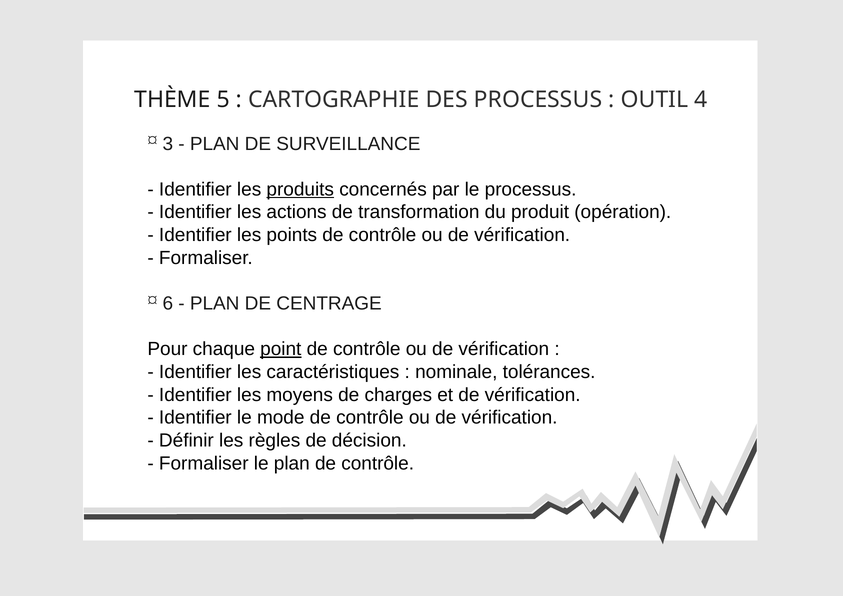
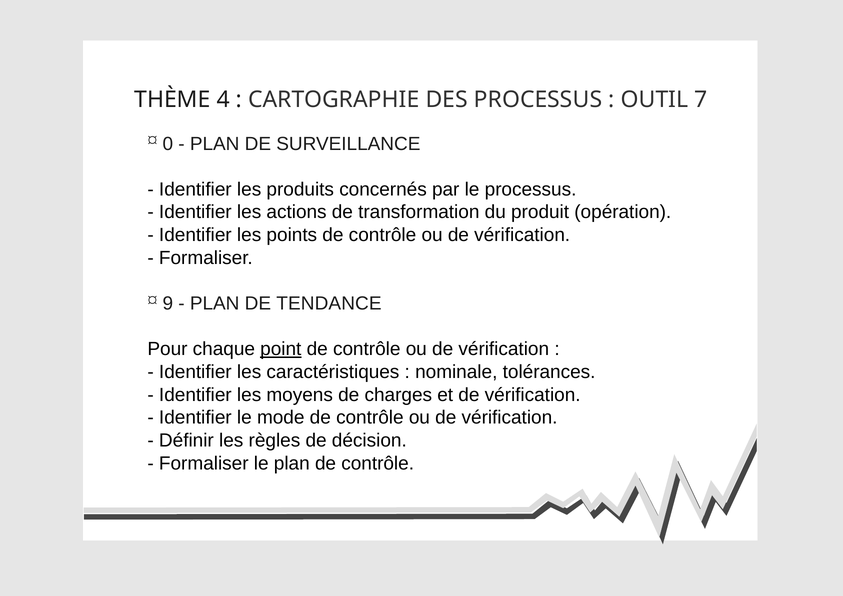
5: 5 -> 4
4: 4 -> 7
3: 3 -> 0
produits underline: present -> none
6: 6 -> 9
CENTRAGE: CENTRAGE -> TENDANCE
